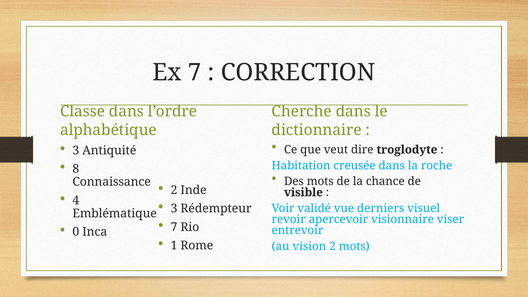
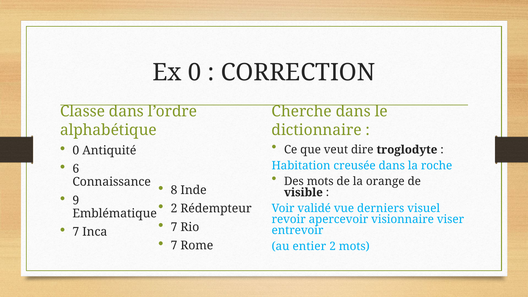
Ex 7: 7 -> 0
3 at (76, 151): 3 -> 0
8: 8 -> 6
chance: chance -> orange
2 at (174, 190): 2 -> 8
4: 4 -> 9
3 at (174, 209): 3 -> 2
0 at (76, 232): 0 -> 7
1 at (174, 245): 1 -> 7
vision: vision -> entier
